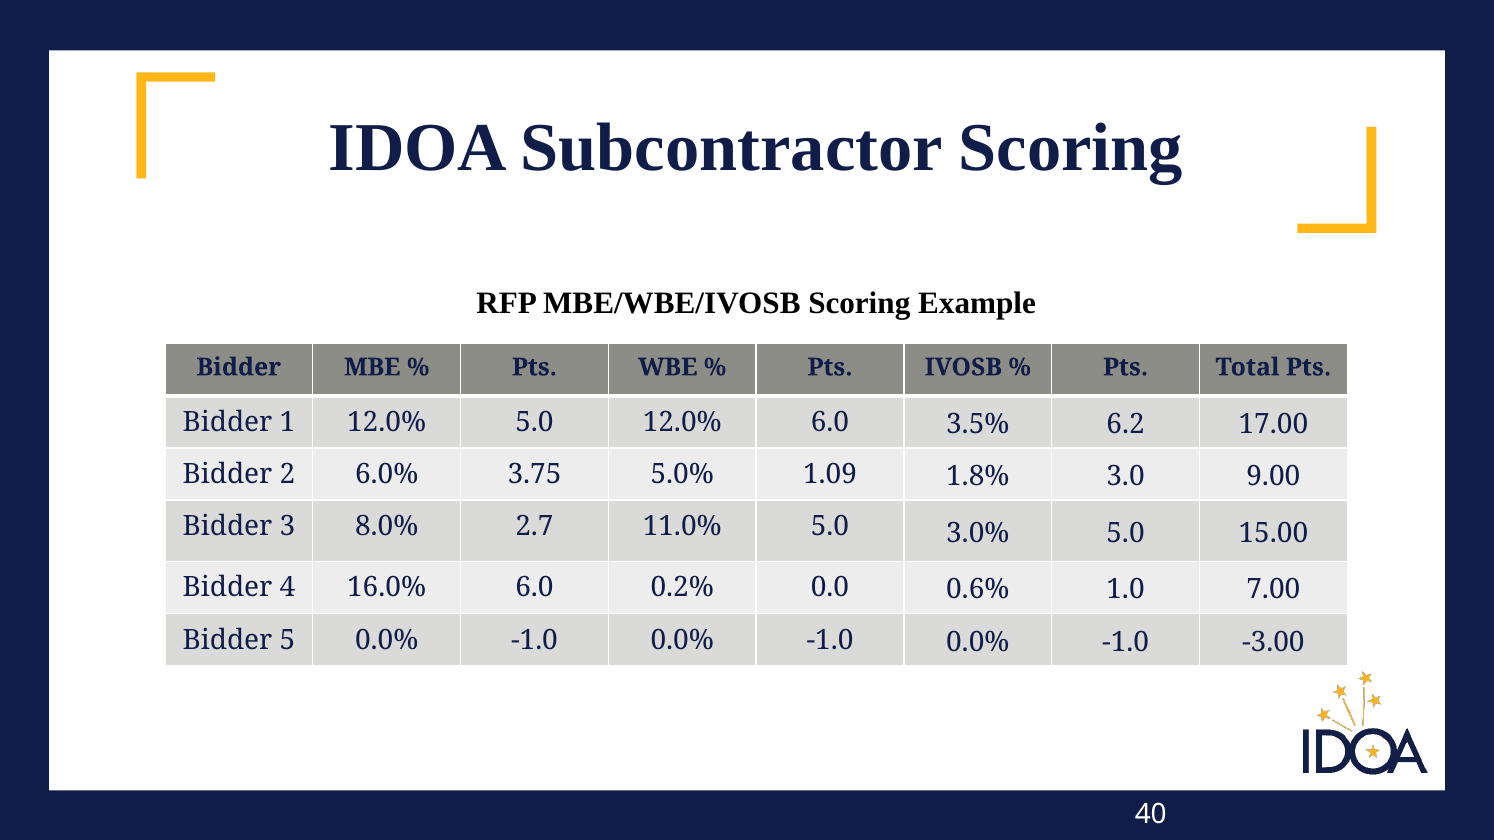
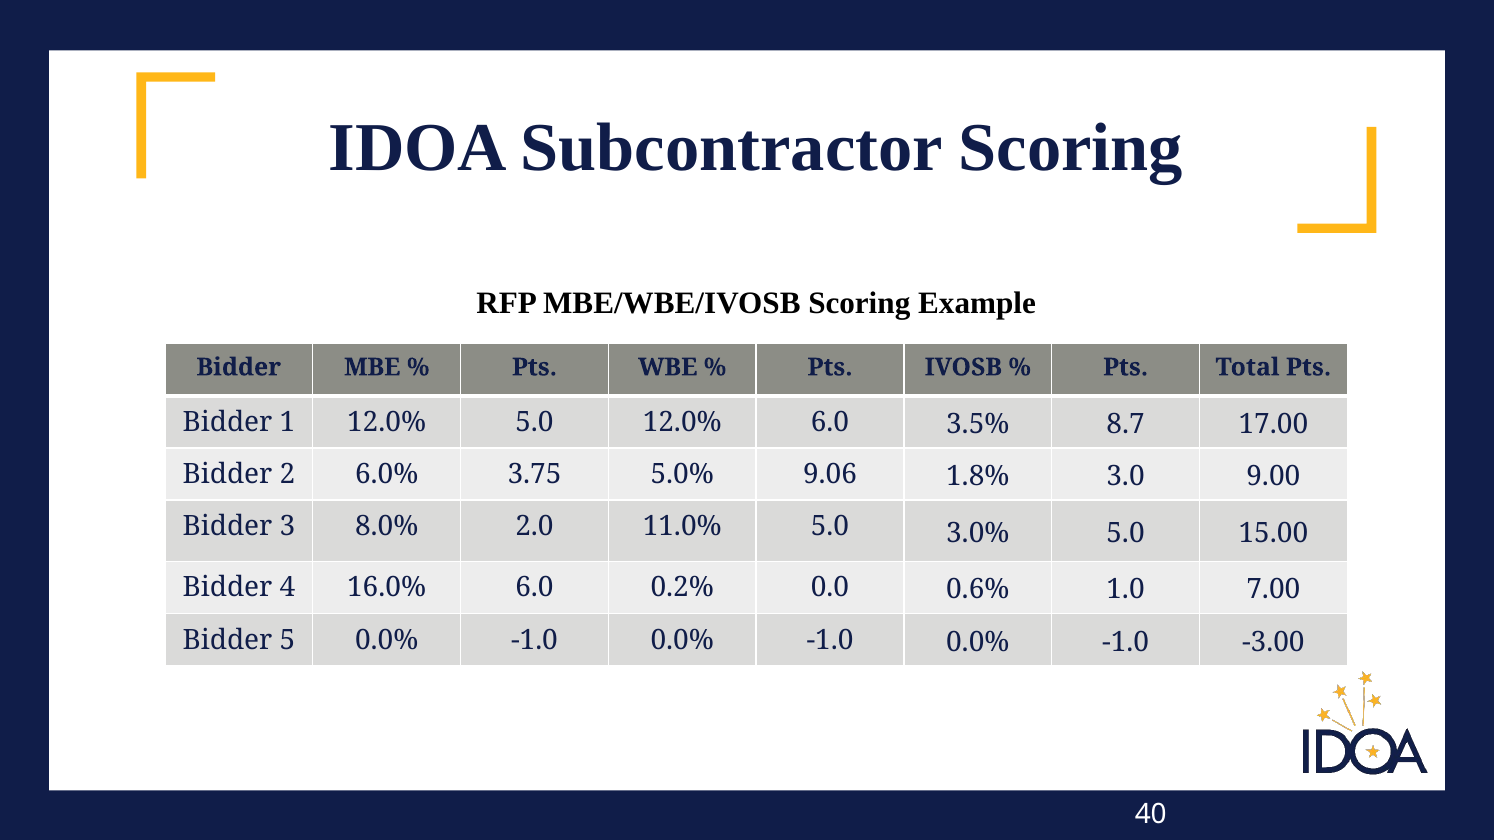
6.2: 6.2 -> 8.7
1.09: 1.09 -> 9.06
2.7: 2.7 -> 2.0
